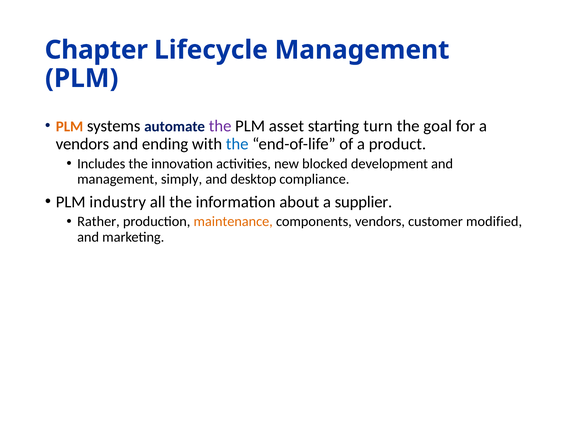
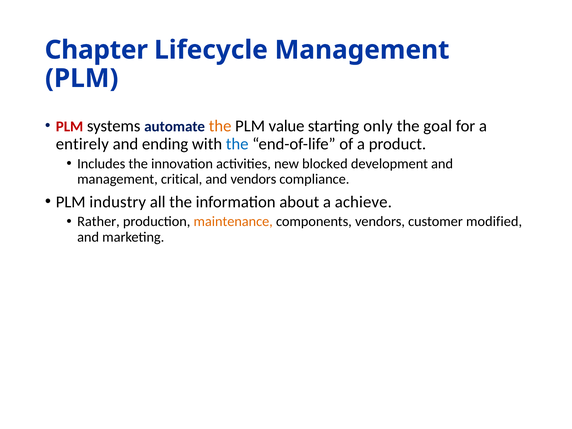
PLM at (70, 126) colour: orange -> red
the at (220, 126) colour: purple -> orange
asset: asset -> value
turn: turn -> only
vendors at (82, 144): vendors -> entirely
simply: simply -> critical
and desktop: desktop -> vendors
supplier: supplier -> achieve
